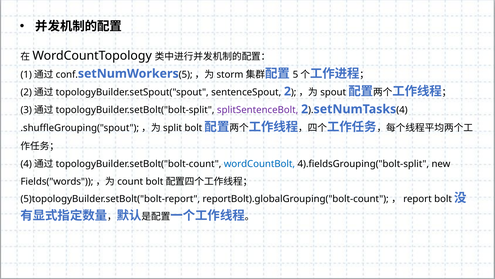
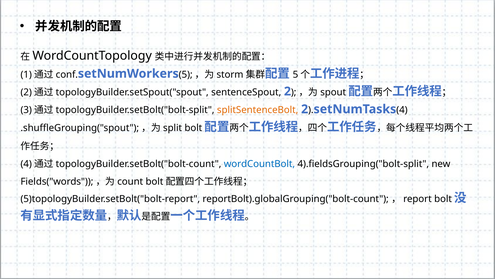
splitSentenceBolt colour: purple -> orange
